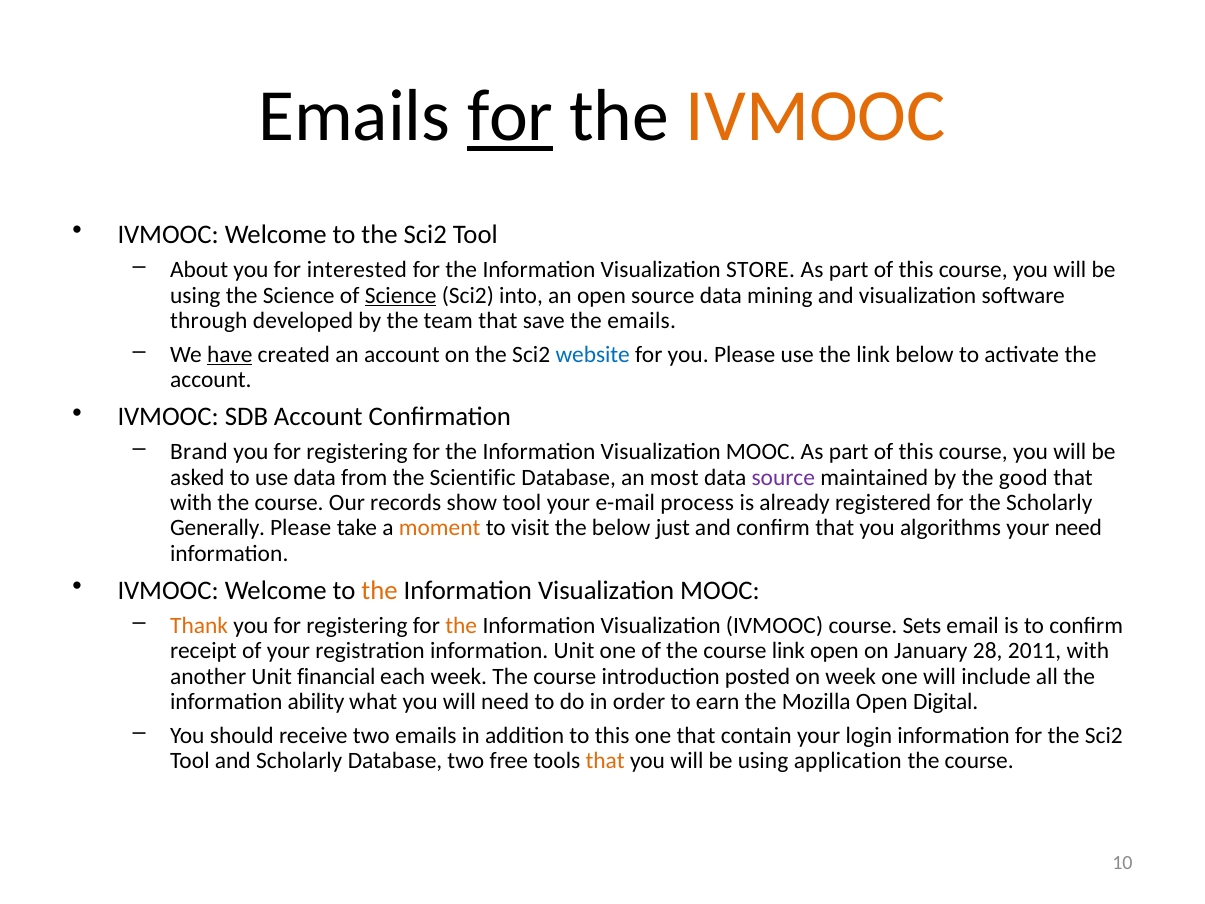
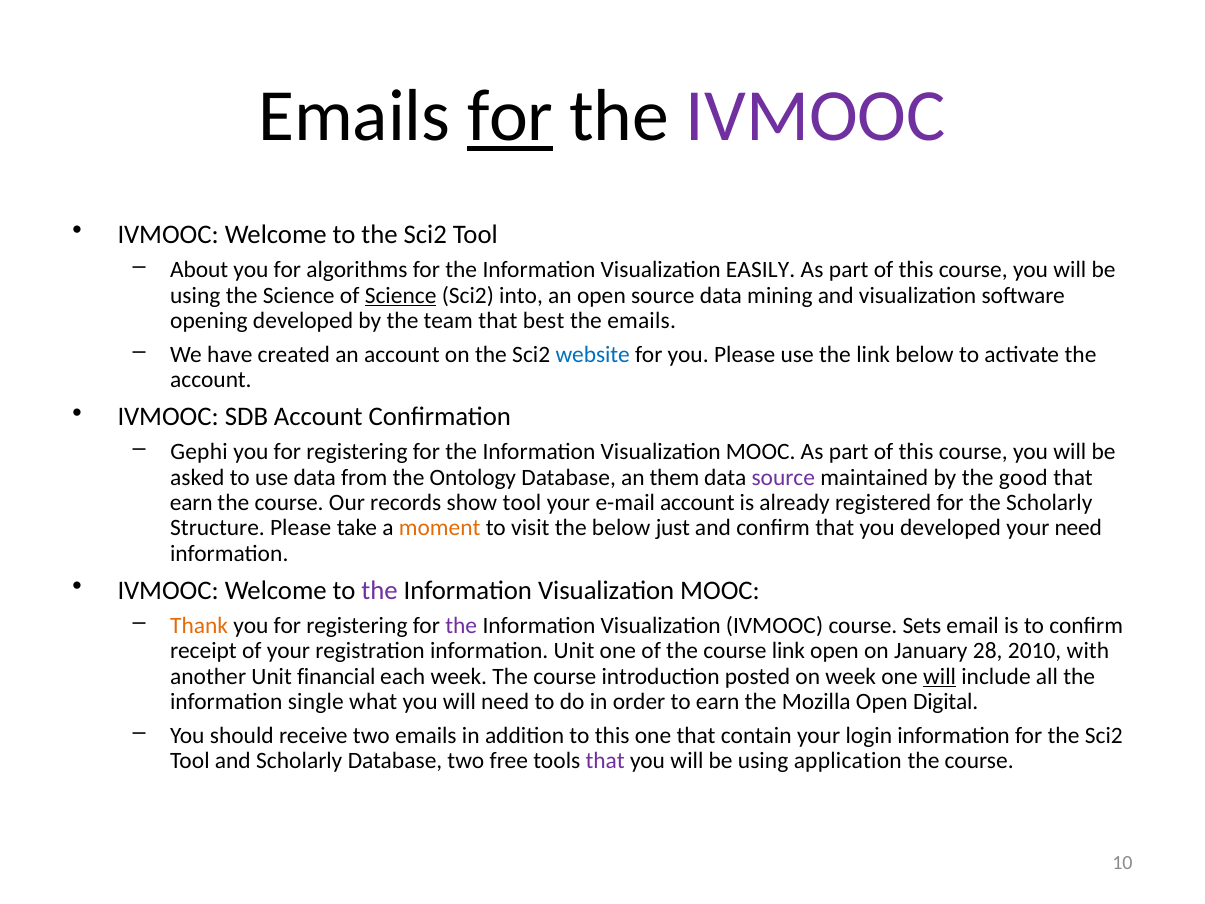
IVMOOC at (816, 117) colour: orange -> purple
interested: interested -> algorithms
STORE: STORE -> EASILY
through: through -> opening
save: save -> best
have underline: present -> none
Brand: Brand -> Gephi
Scientific: Scientific -> Ontology
most: most -> them
with at (191, 503): with -> earn
e-mail process: process -> account
Generally: Generally -> Structure
you algorithms: algorithms -> developed
the at (380, 591) colour: orange -> purple
the at (461, 626) colour: orange -> purple
2011: 2011 -> 2010
will at (940, 676) underline: none -> present
ability: ability -> single
that at (605, 761) colour: orange -> purple
